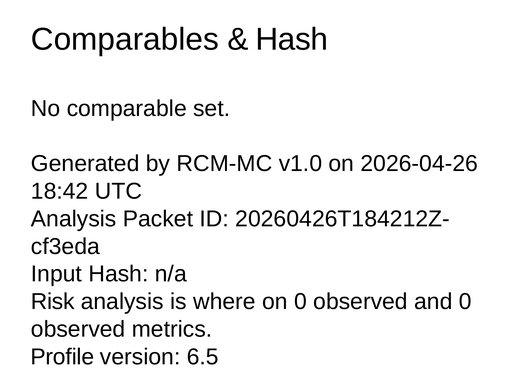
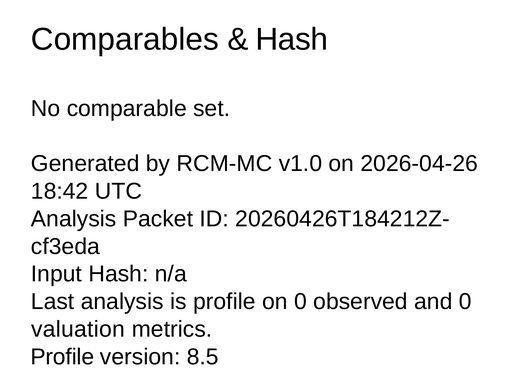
Risk: Risk -> Last
is where: where -> profile
observed at (78, 329): observed -> valuation
6.5: 6.5 -> 8.5
